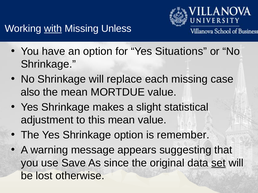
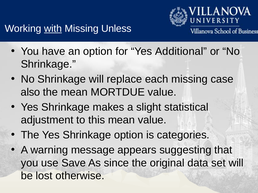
Situations: Situations -> Additional
remember: remember -> categories
set underline: present -> none
